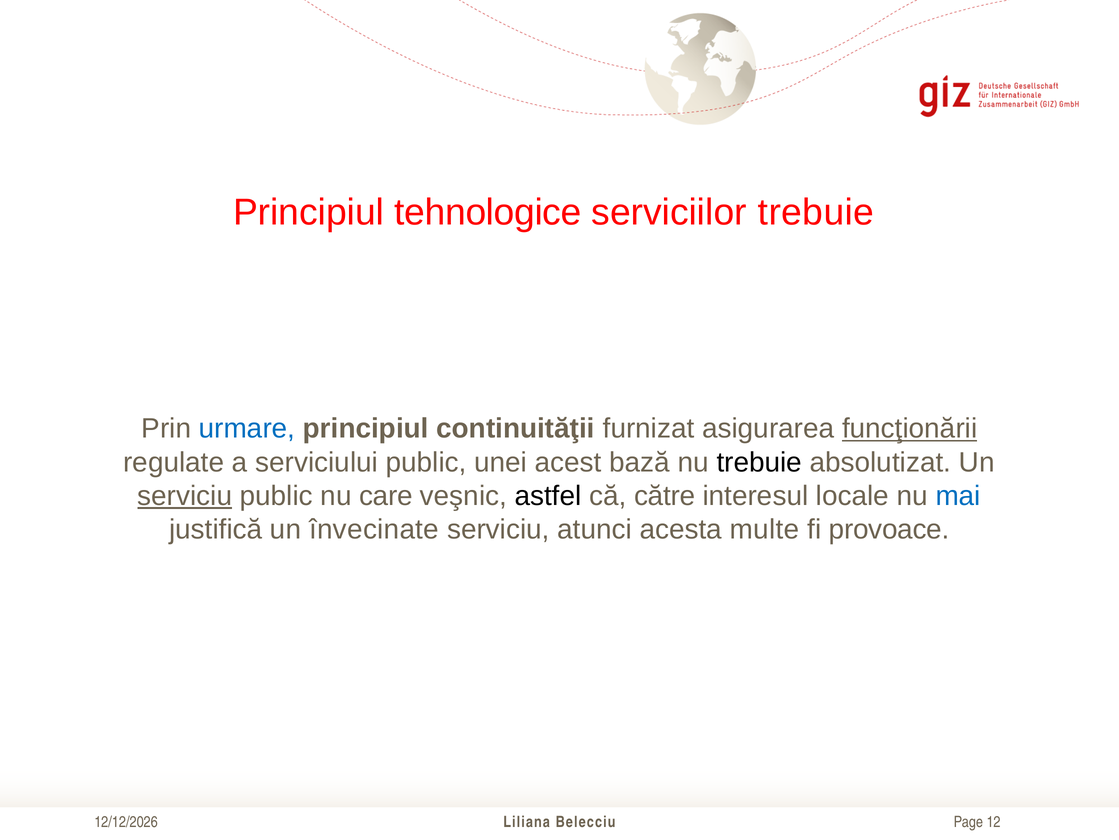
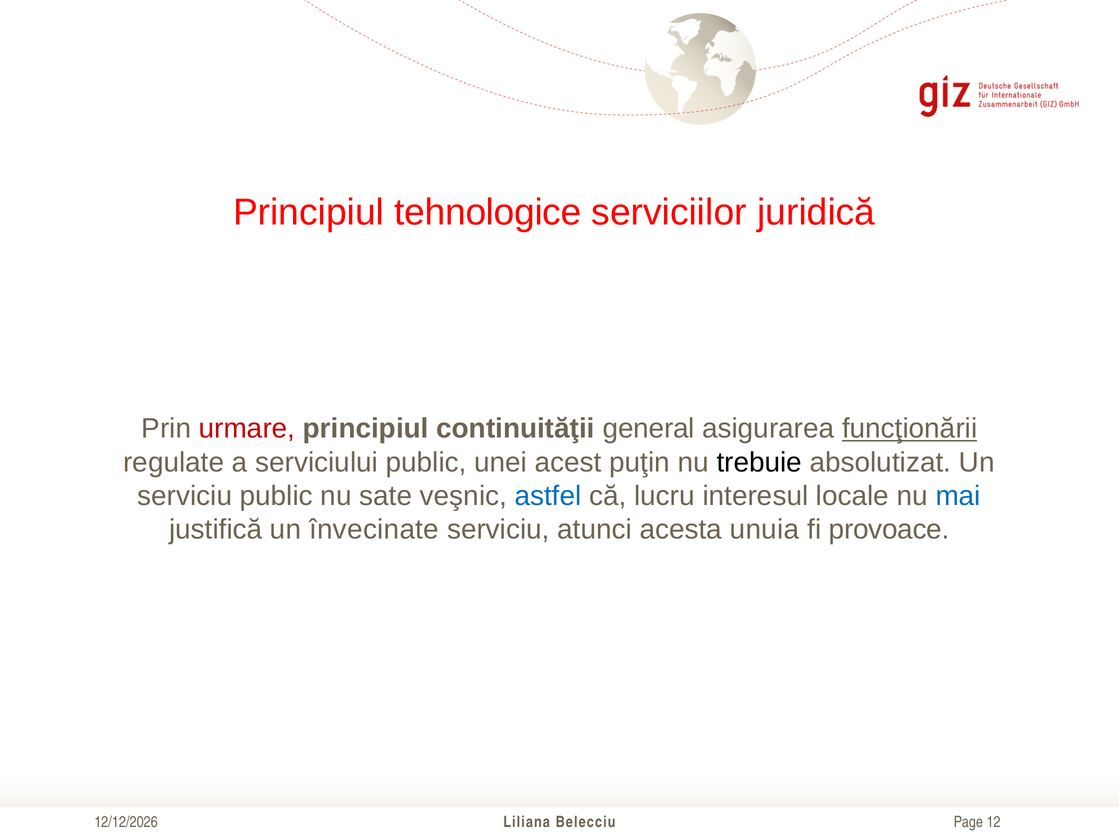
serviciilor trebuie: trebuie -> juridică
urmare colour: blue -> red
furnizat: furnizat -> general
bază: bază -> puţin
serviciu at (185, 495) underline: present -> none
care: care -> sate
astfel colour: black -> blue
către: către -> lucru
multe: multe -> unuia
